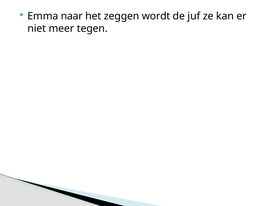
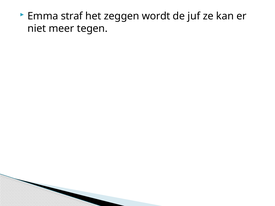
naar: naar -> straf
